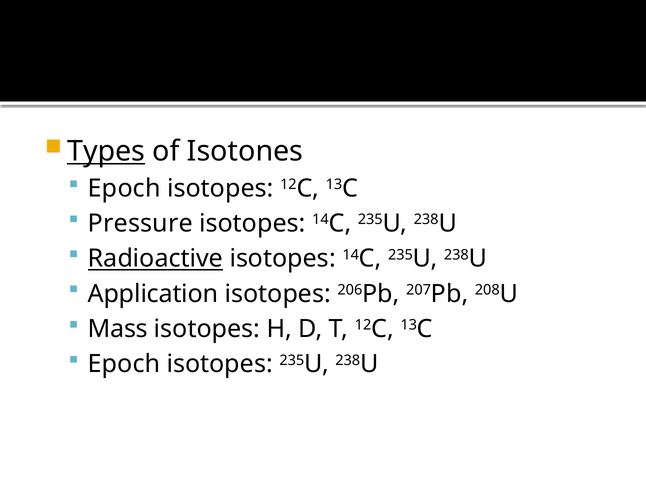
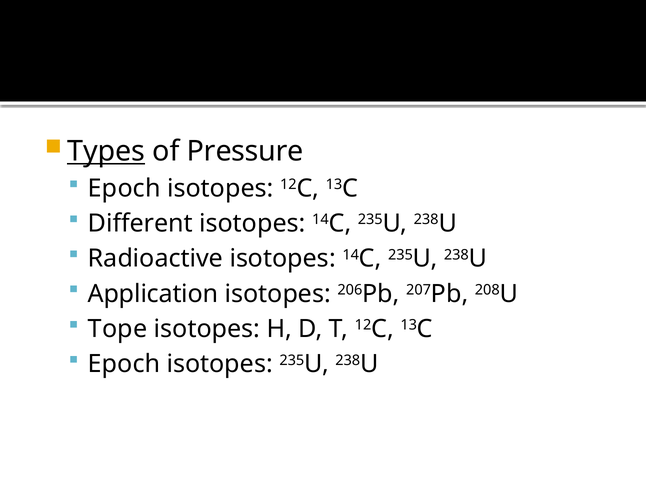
Isotones: Isotones -> Pressure
Pressure: Pressure -> Different
Radioactive underline: present -> none
Mass: Mass -> Tope
